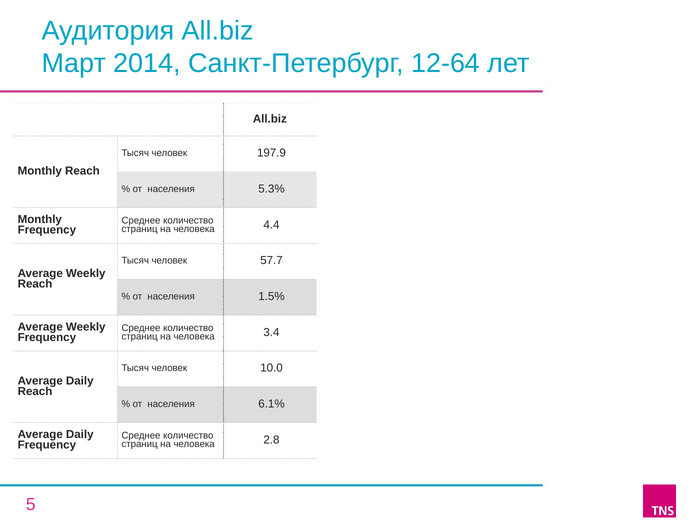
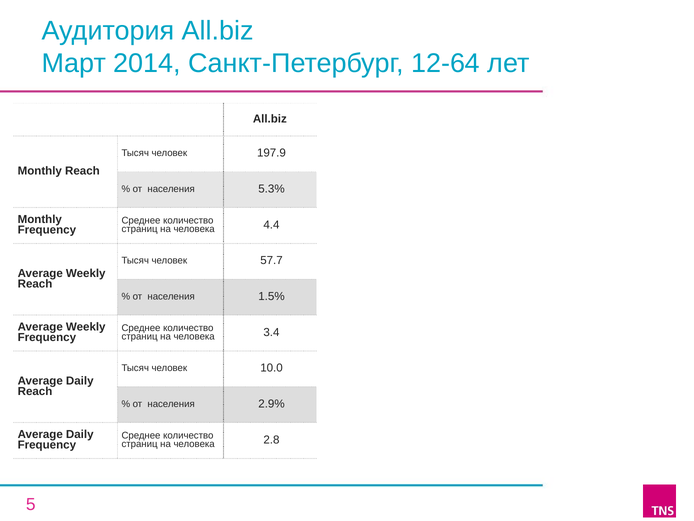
6.1%: 6.1% -> 2.9%
